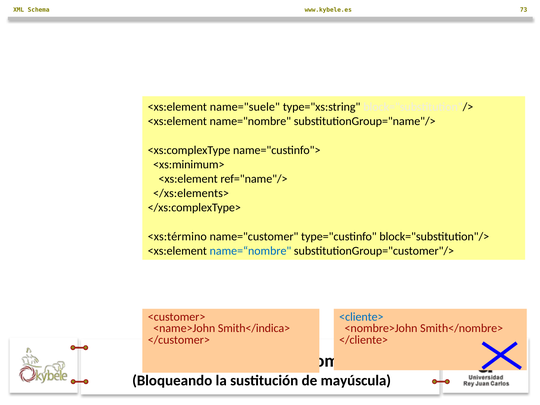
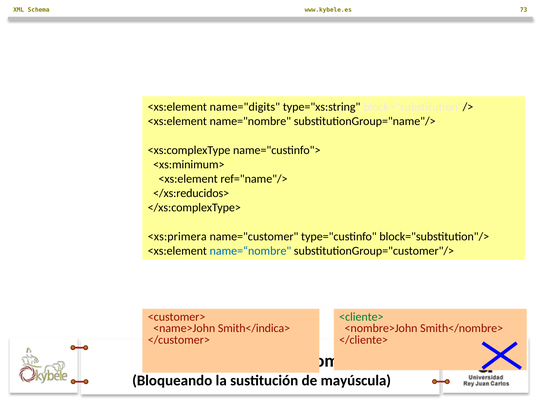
name="suele: name="suele -> name="digits
</xs:elements>: </xs:elements> -> </xs:reducidos>
<xs:término: <xs:término -> <xs:primera
<cliente> colour: blue -> green
